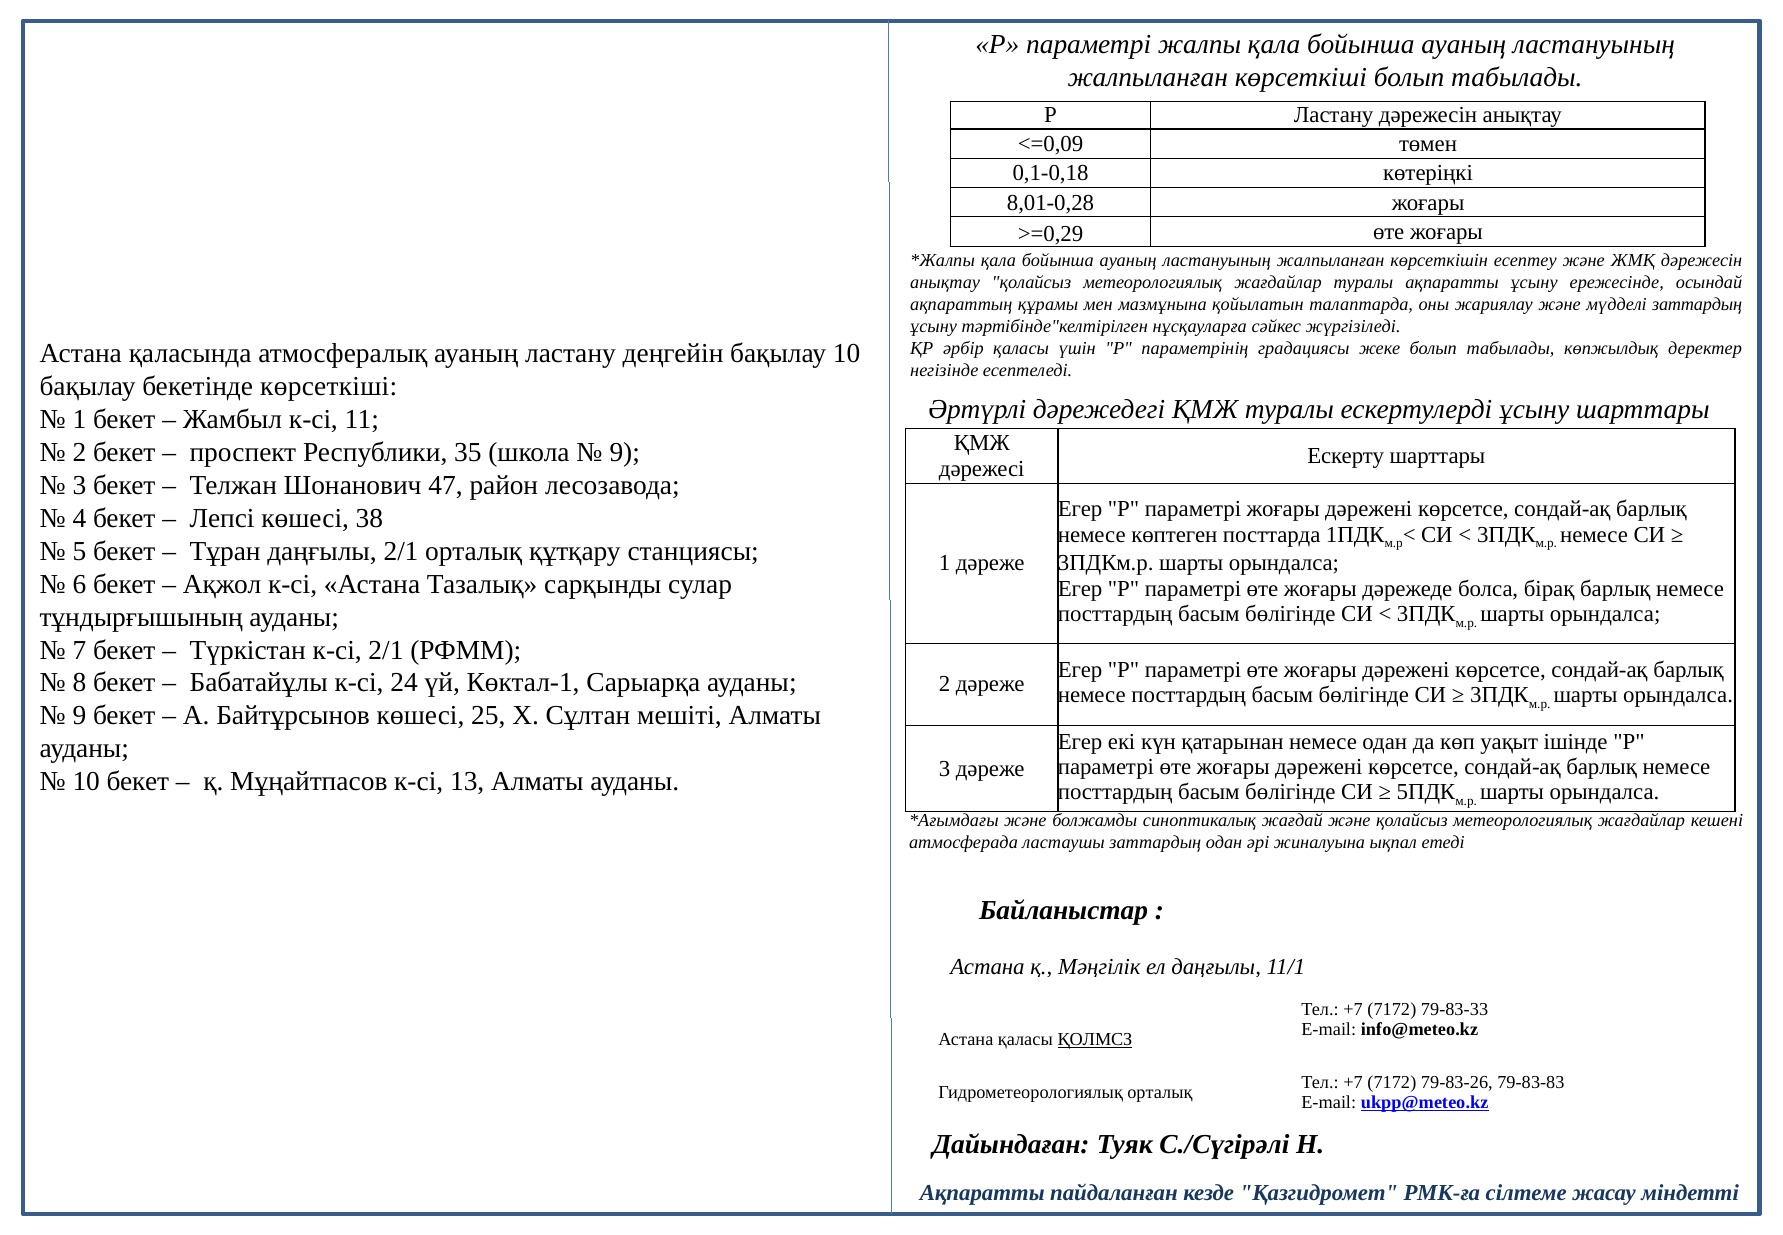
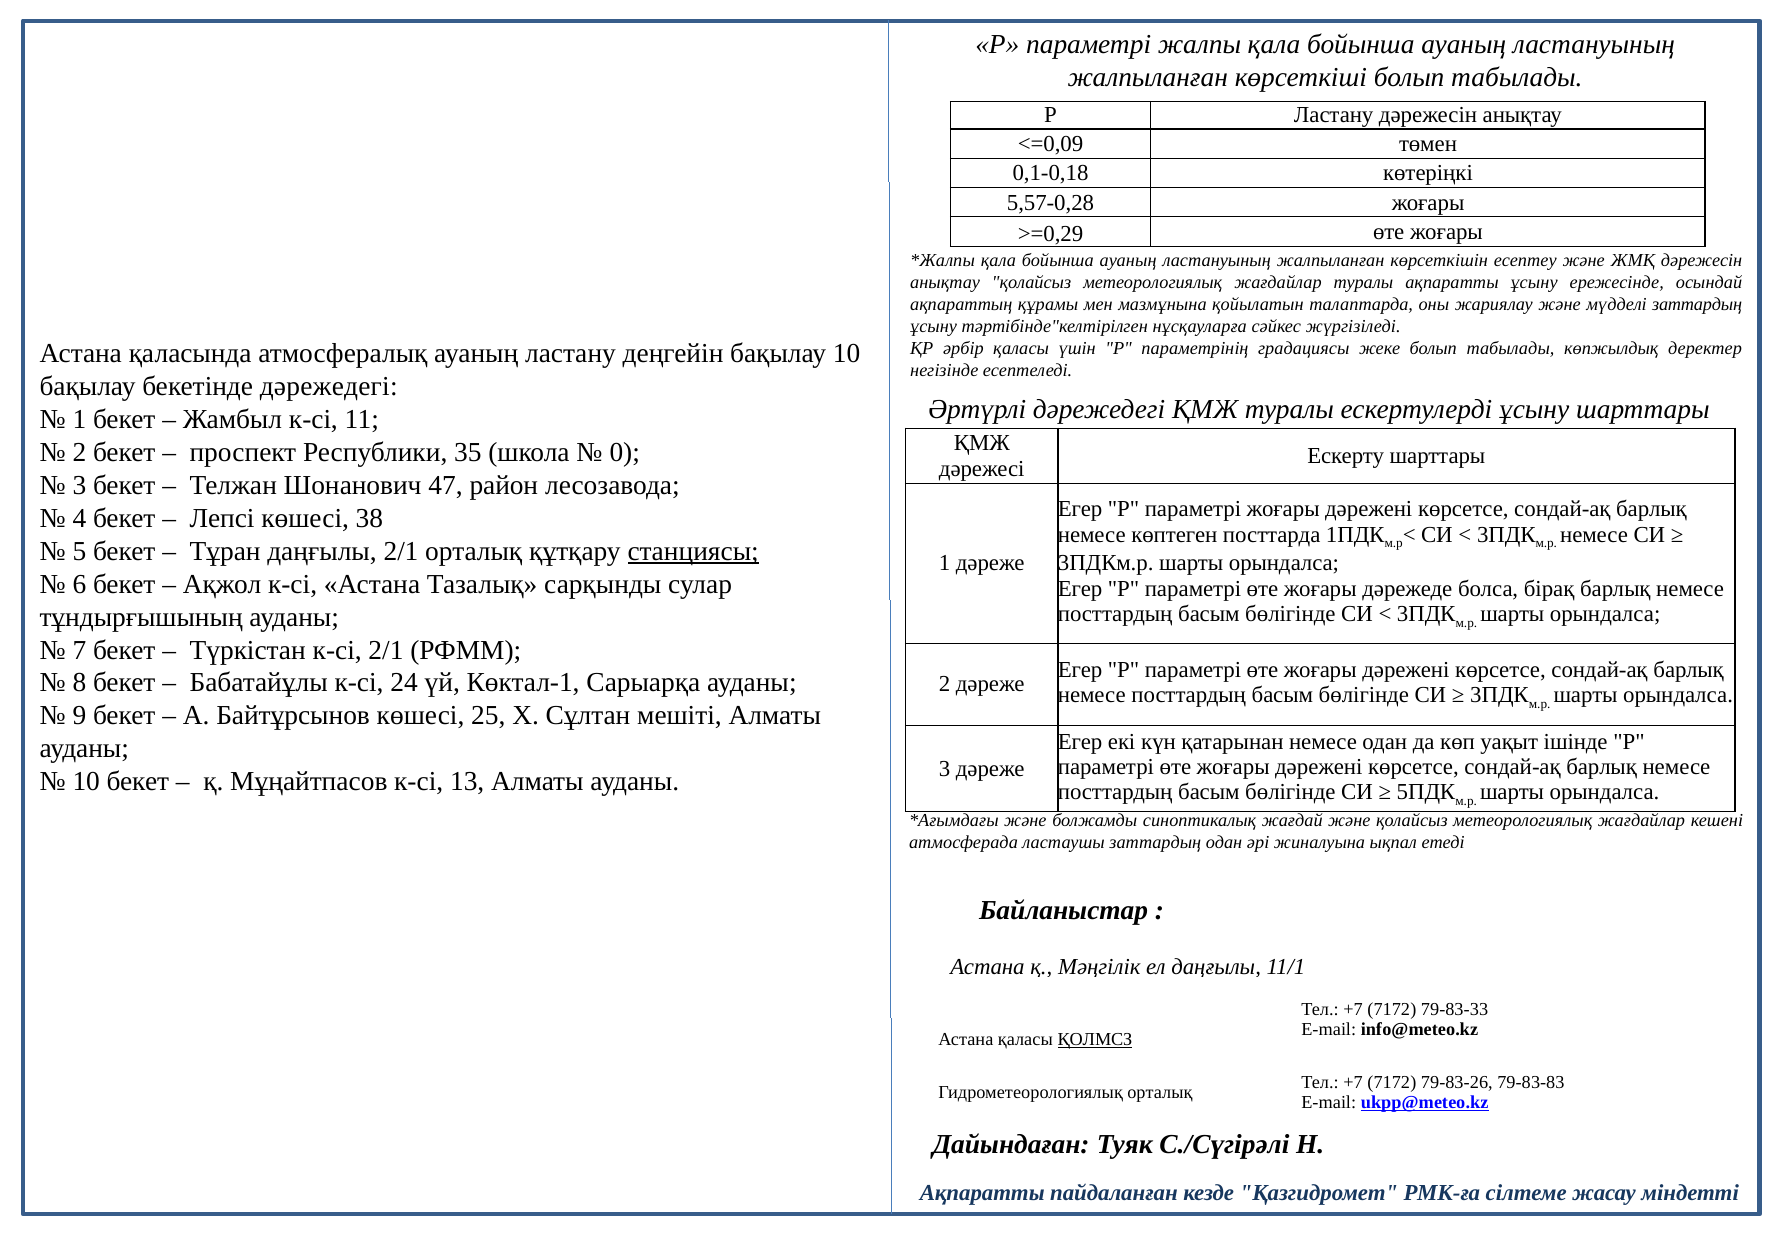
8,01-0,28: 8,01-0,28 -> 5,57-0,28
бекетінде көрсеткіші: көрсеткіші -> дәрежедегі
9 at (625, 452): 9 -> 0
станциясы underline: none -> present
